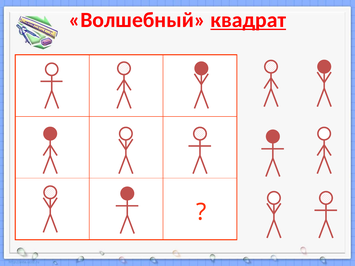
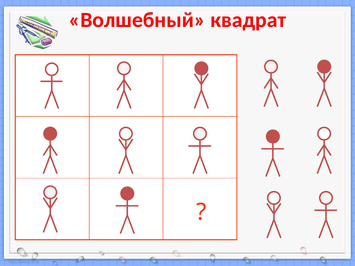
квадрат underline: present -> none
